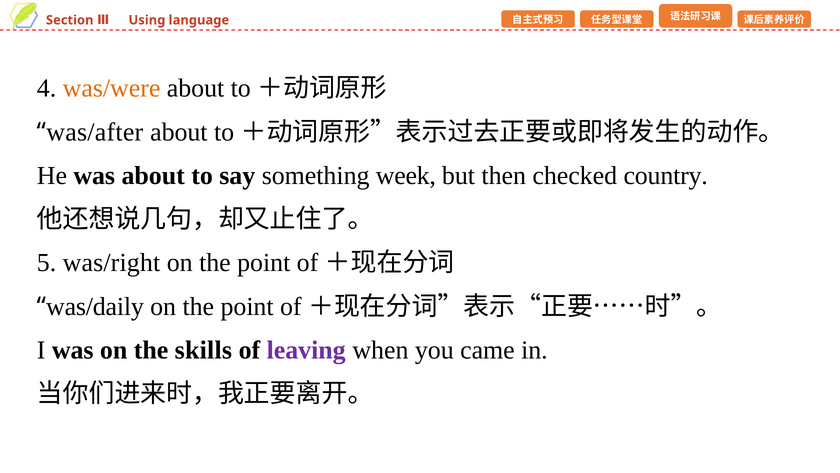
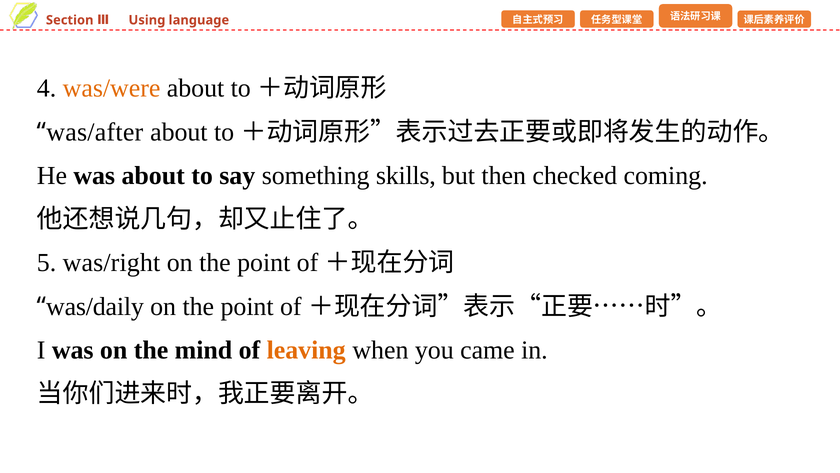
week: week -> skills
country: country -> coming
skills: skills -> mind
leaving colour: purple -> orange
